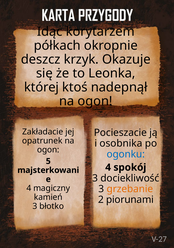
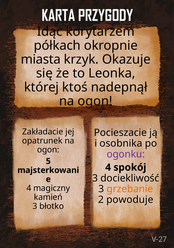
deszcz: deszcz -> miasta
ogonku colour: blue -> purple
piorunami: piorunami -> powoduje
